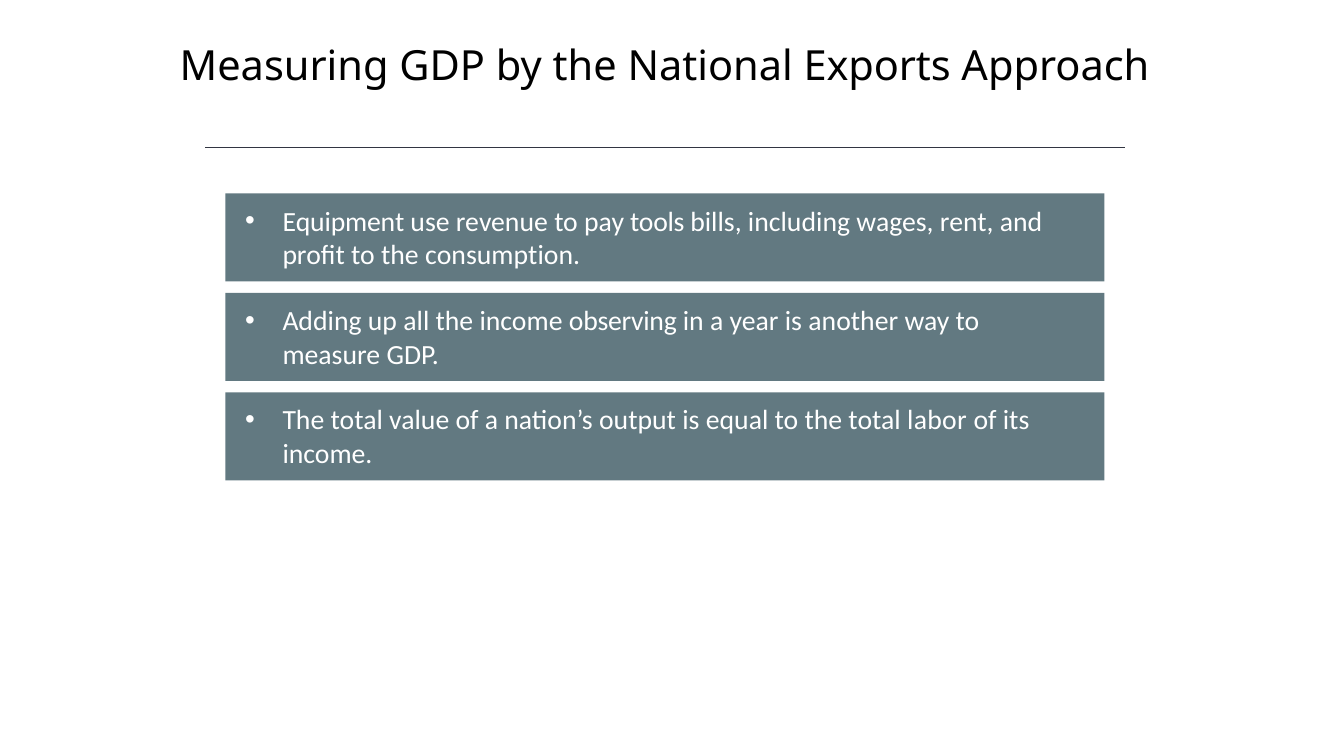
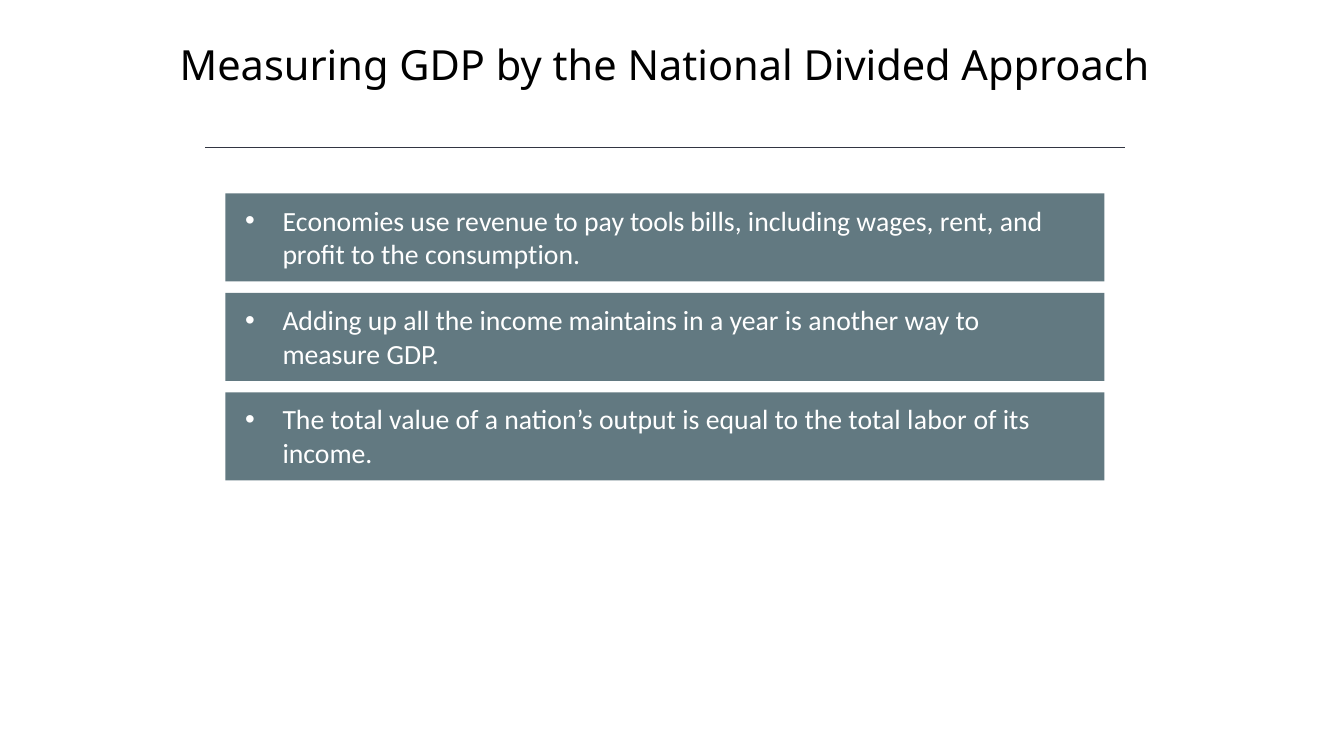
Exports: Exports -> Divided
Equipment: Equipment -> Economies
observing: observing -> maintains
